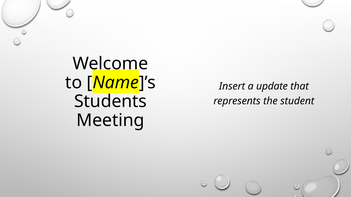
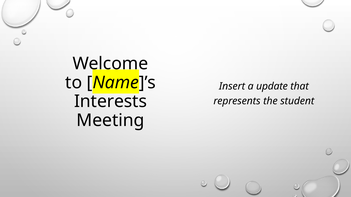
Students: Students -> Interests
